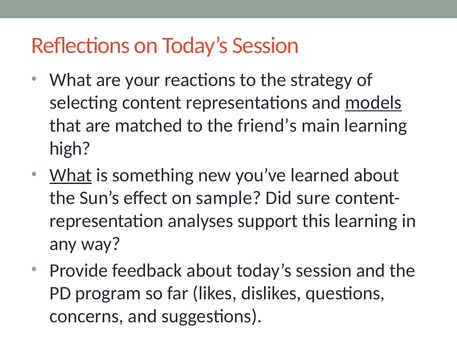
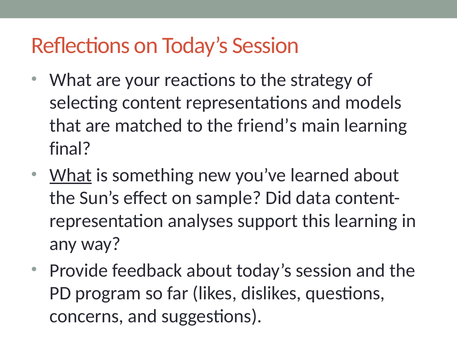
models underline: present -> none
high: high -> final
sure: sure -> data
